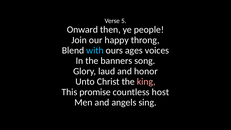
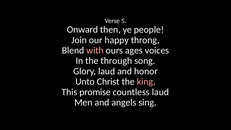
with colour: light blue -> pink
banners: banners -> through
countless host: host -> laud
